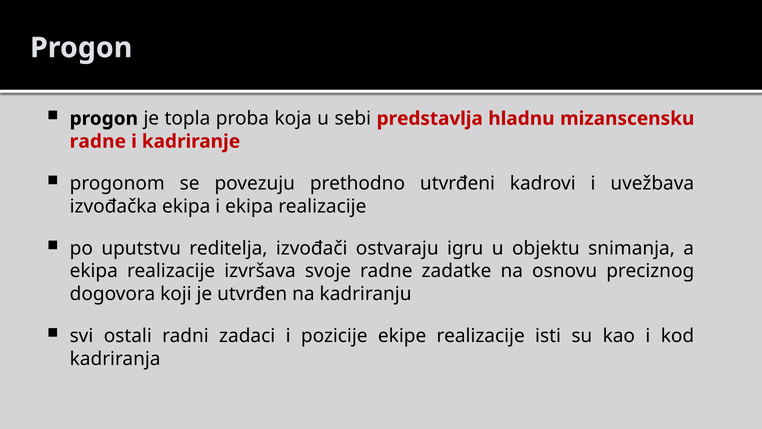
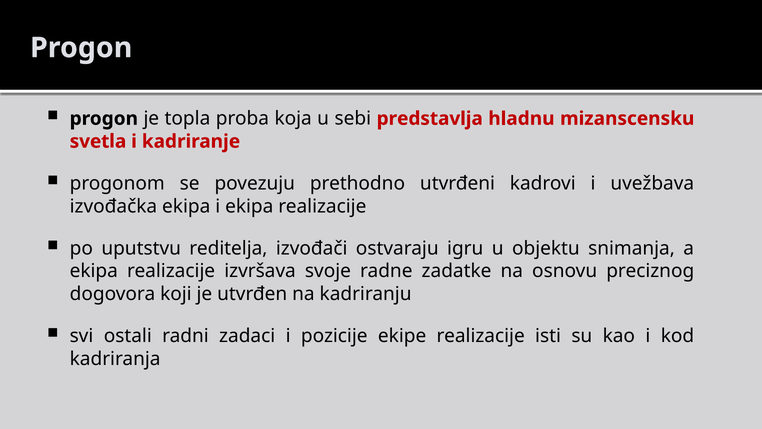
radne at (98, 141): radne -> svetla
